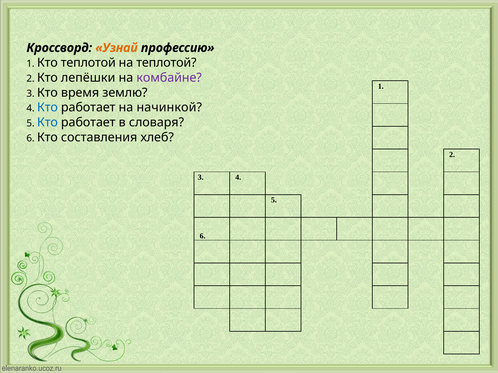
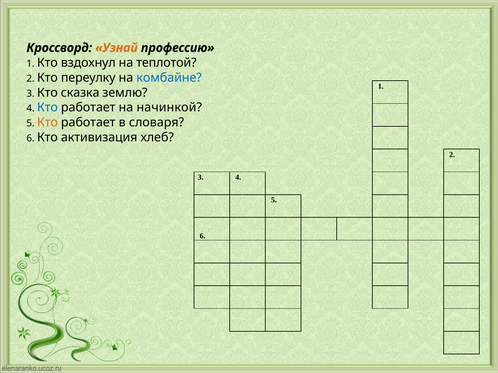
Кто теплотой: теплотой -> вздохнул
лепёшки: лепёшки -> переулку
комбайне colour: purple -> blue
время: время -> сказка
Кто at (47, 123) colour: blue -> orange
составления: составления -> активизация
